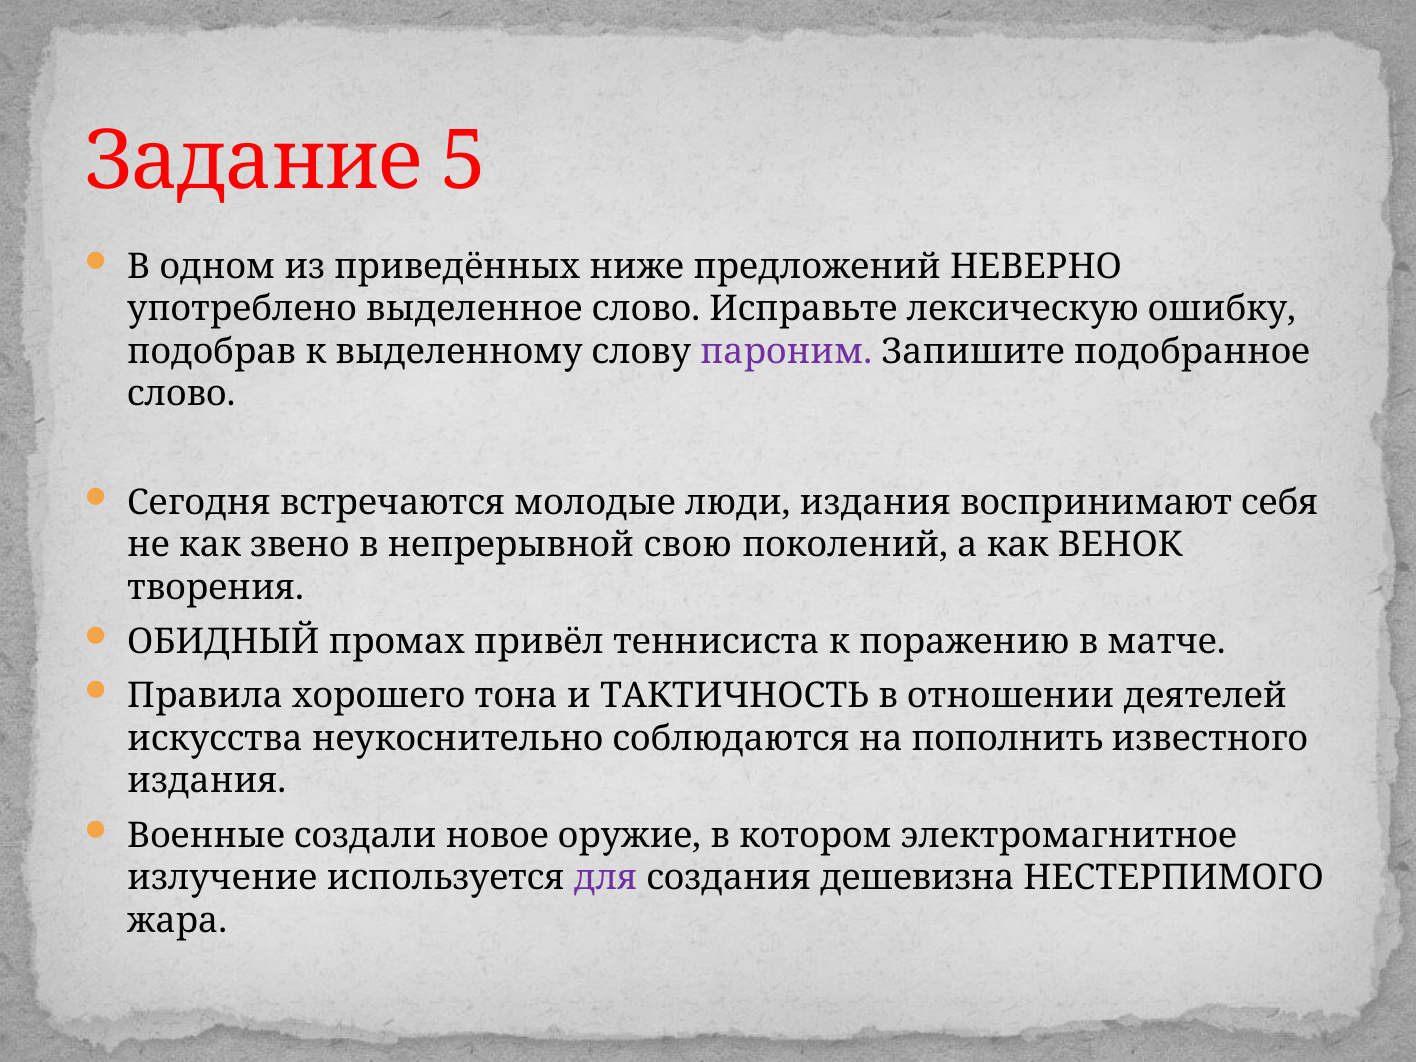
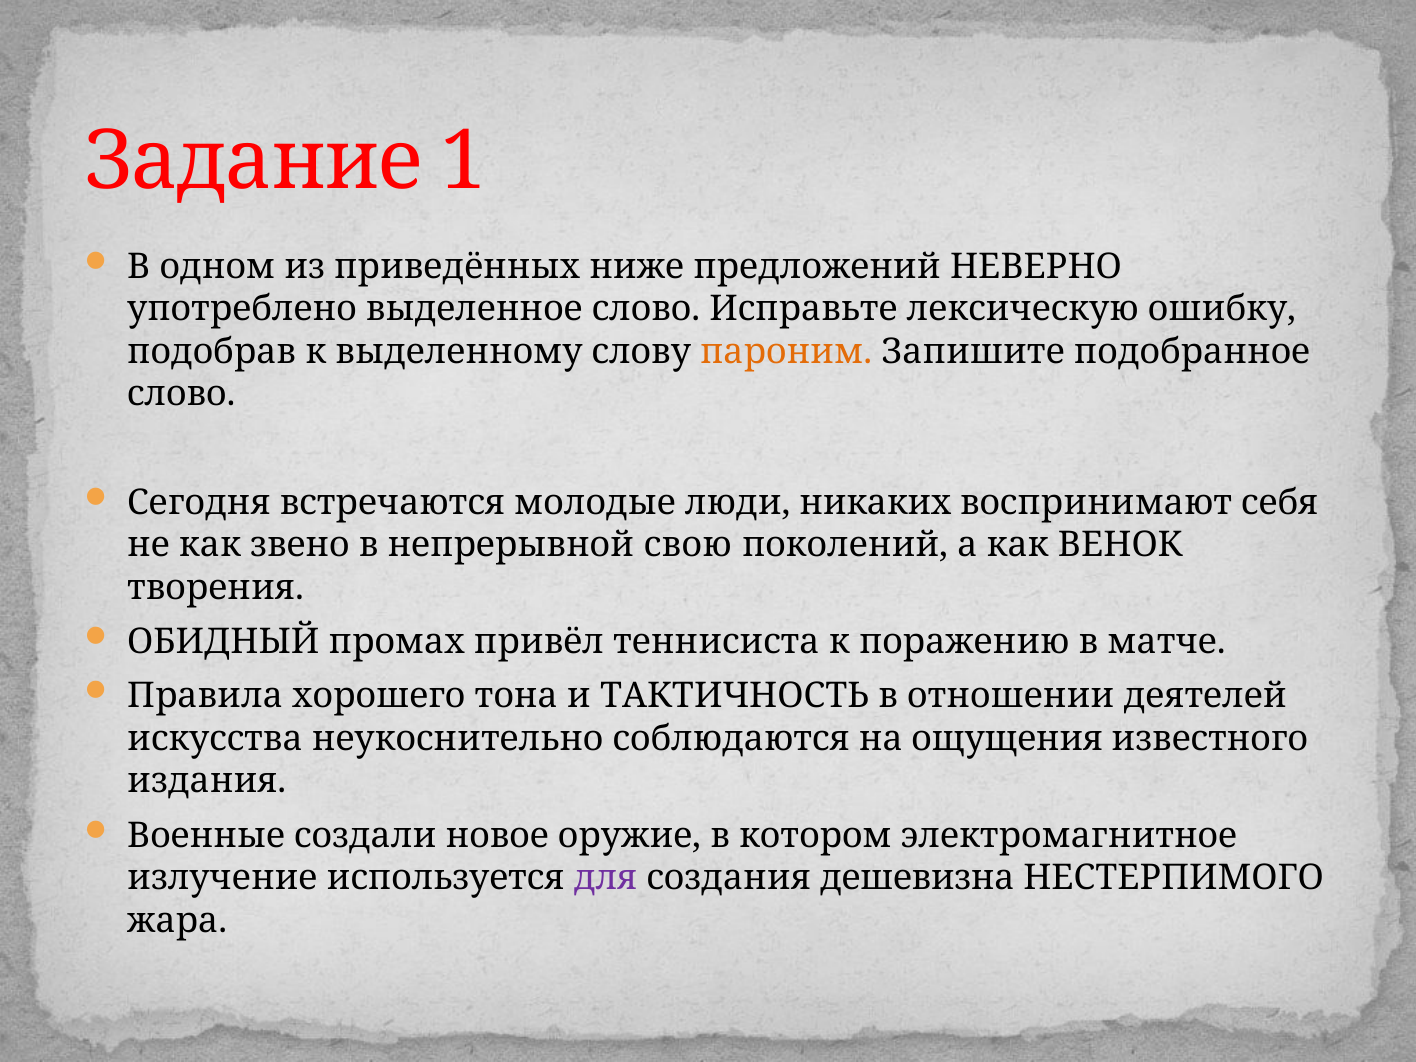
5: 5 -> 1
пароним colour: purple -> orange
люди издания: издания -> никаких
пополнить: пополнить -> ощущения
